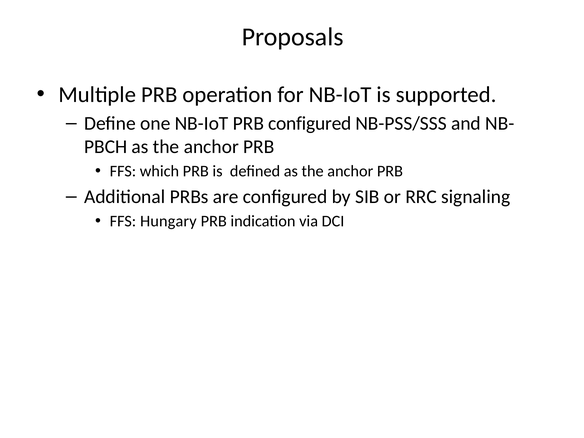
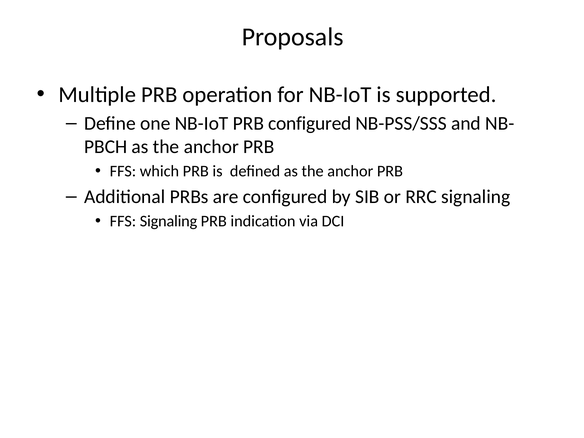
FFS Hungary: Hungary -> Signaling
